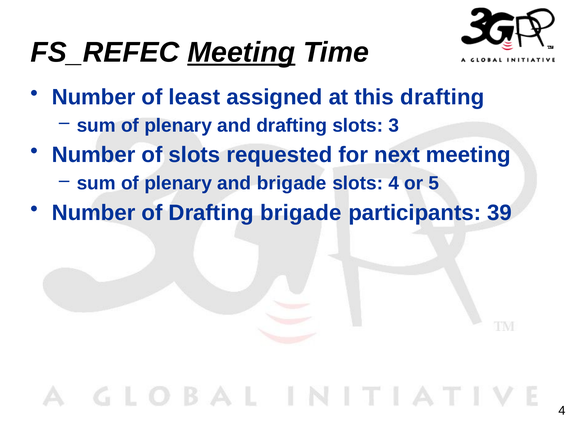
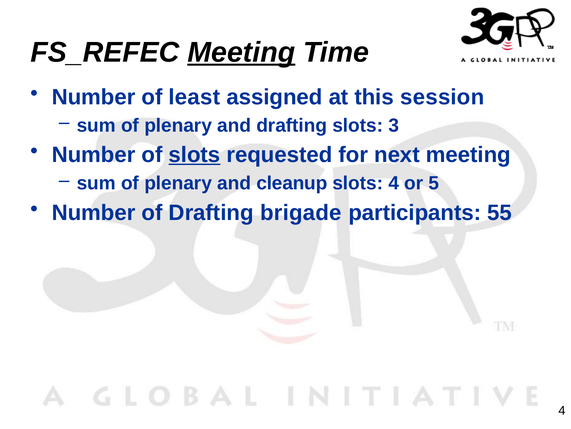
this drafting: drafting -> session
slots at (194, 155) underline: none -> present
and brigade: brigade -> cleanup
39: 39 -> 55
